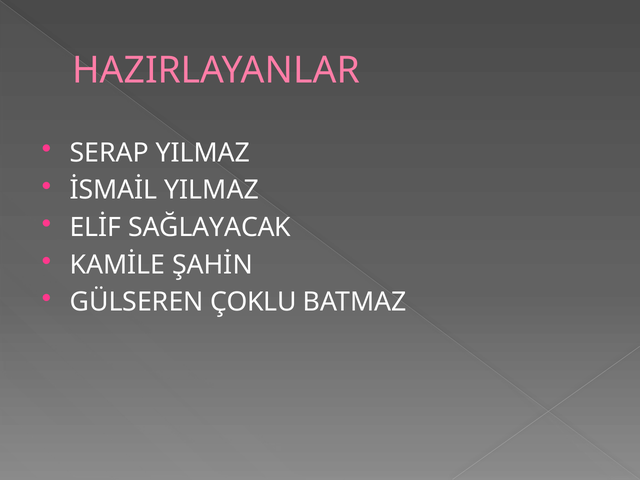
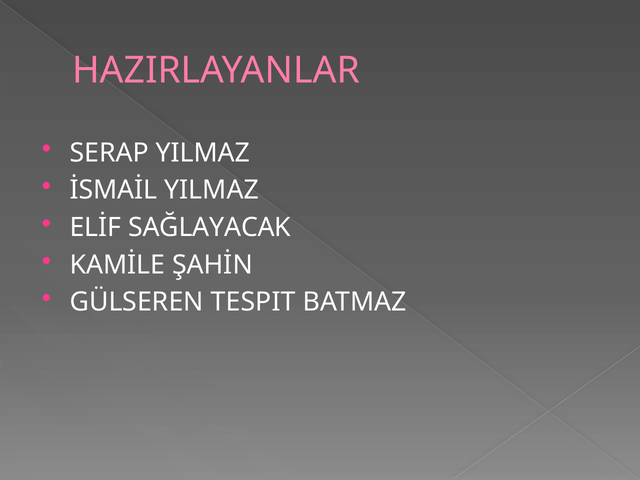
ÇOKLU: ÇOKLU -> TESPIT
